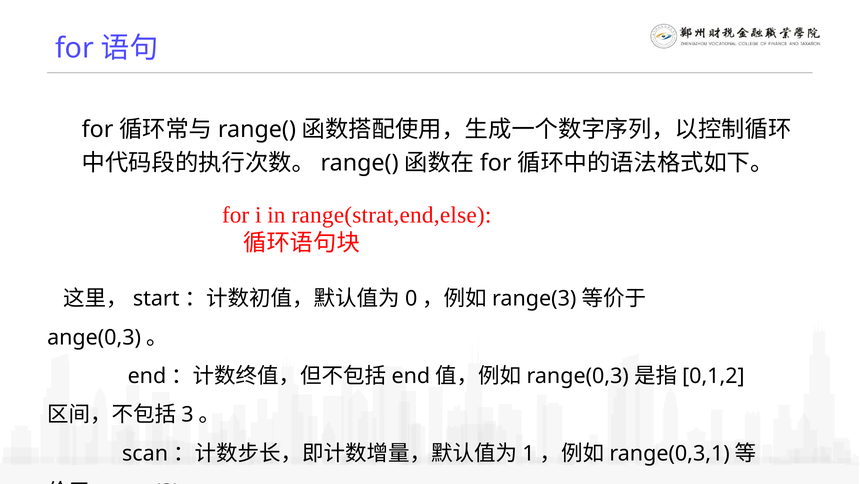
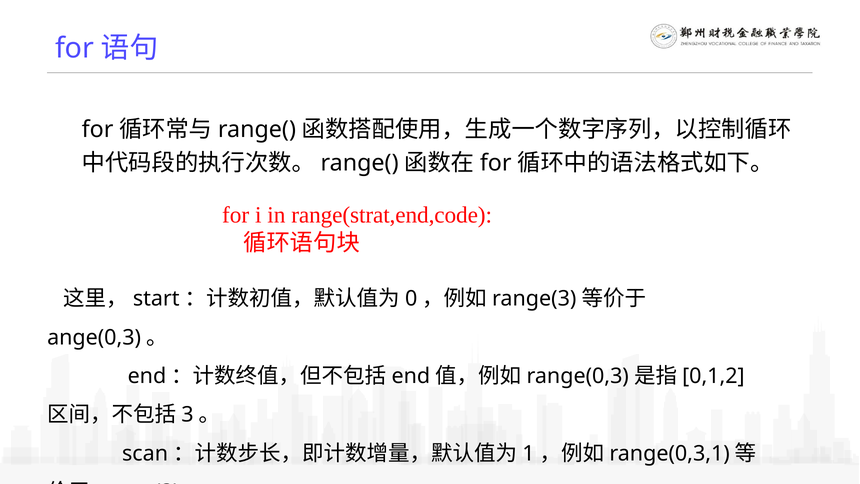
range(strat,end,else: range(strat,end,else -> range(strat,end,code
